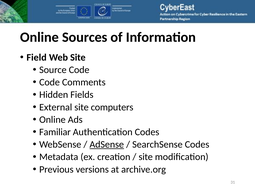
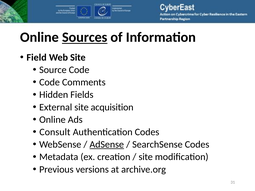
Sources underline: none -> present
computers: computers -> acquisition
Familiar: Familiar -> Consult
